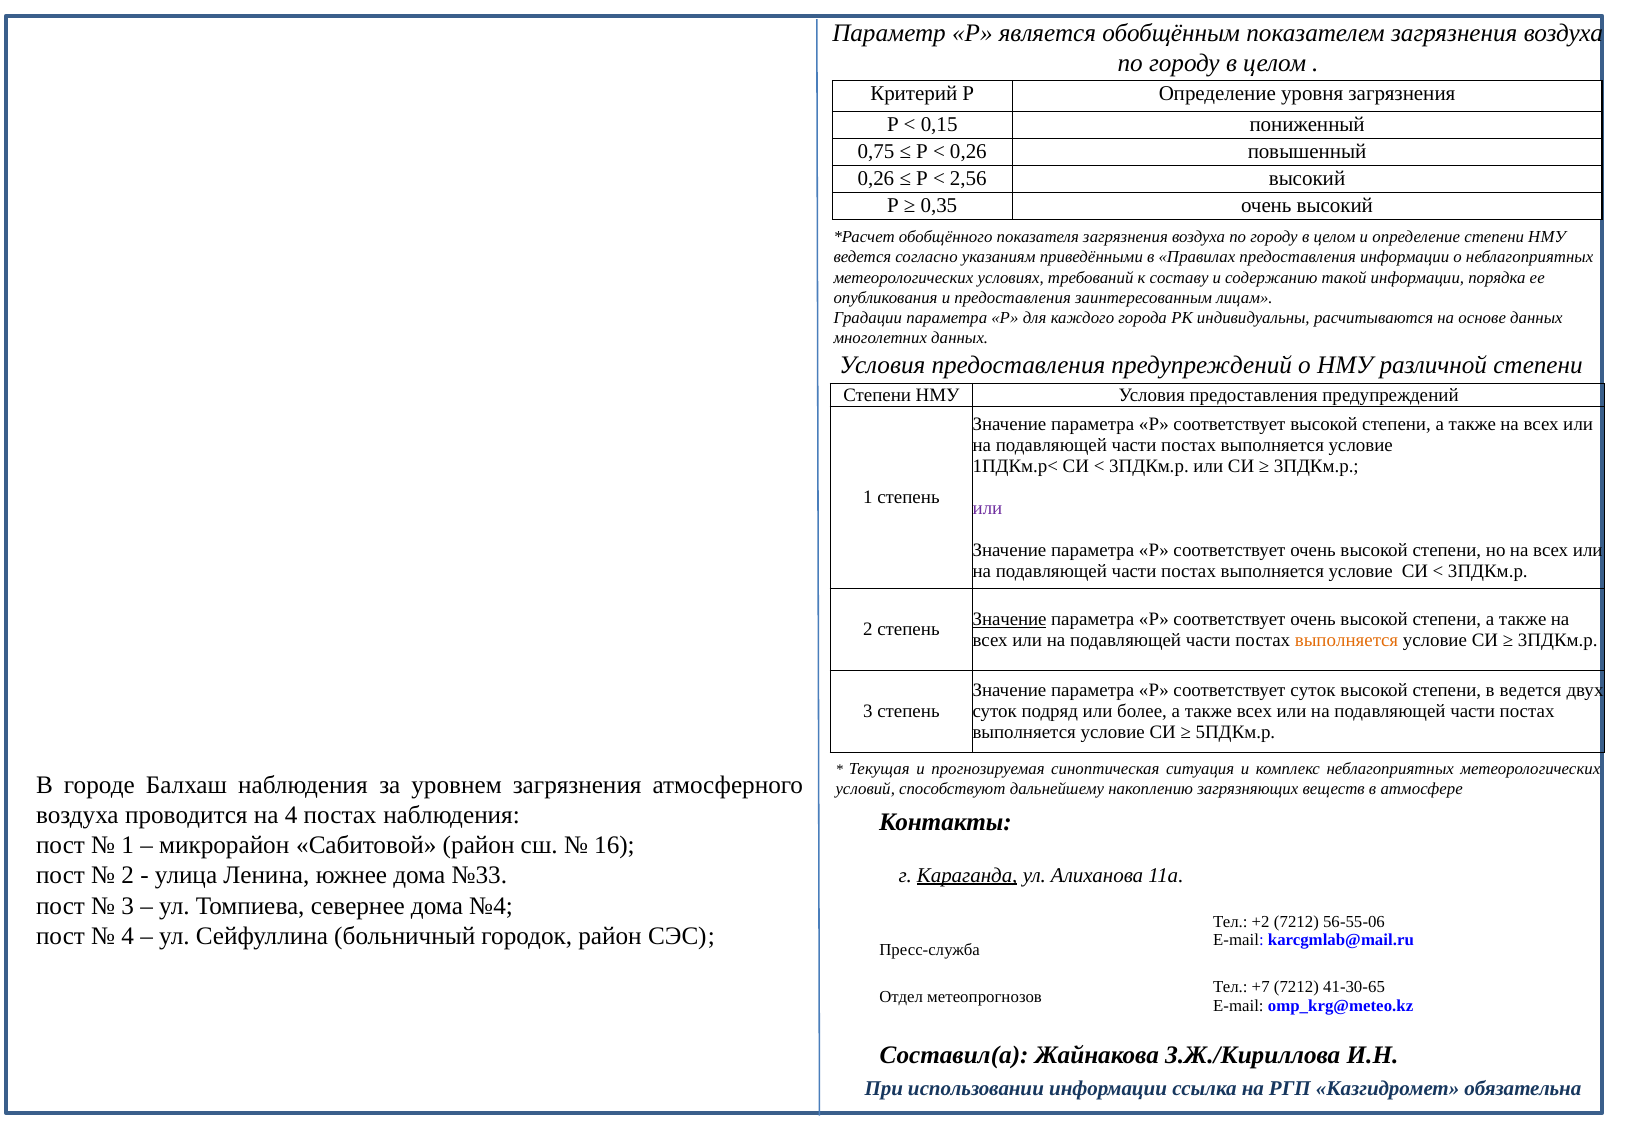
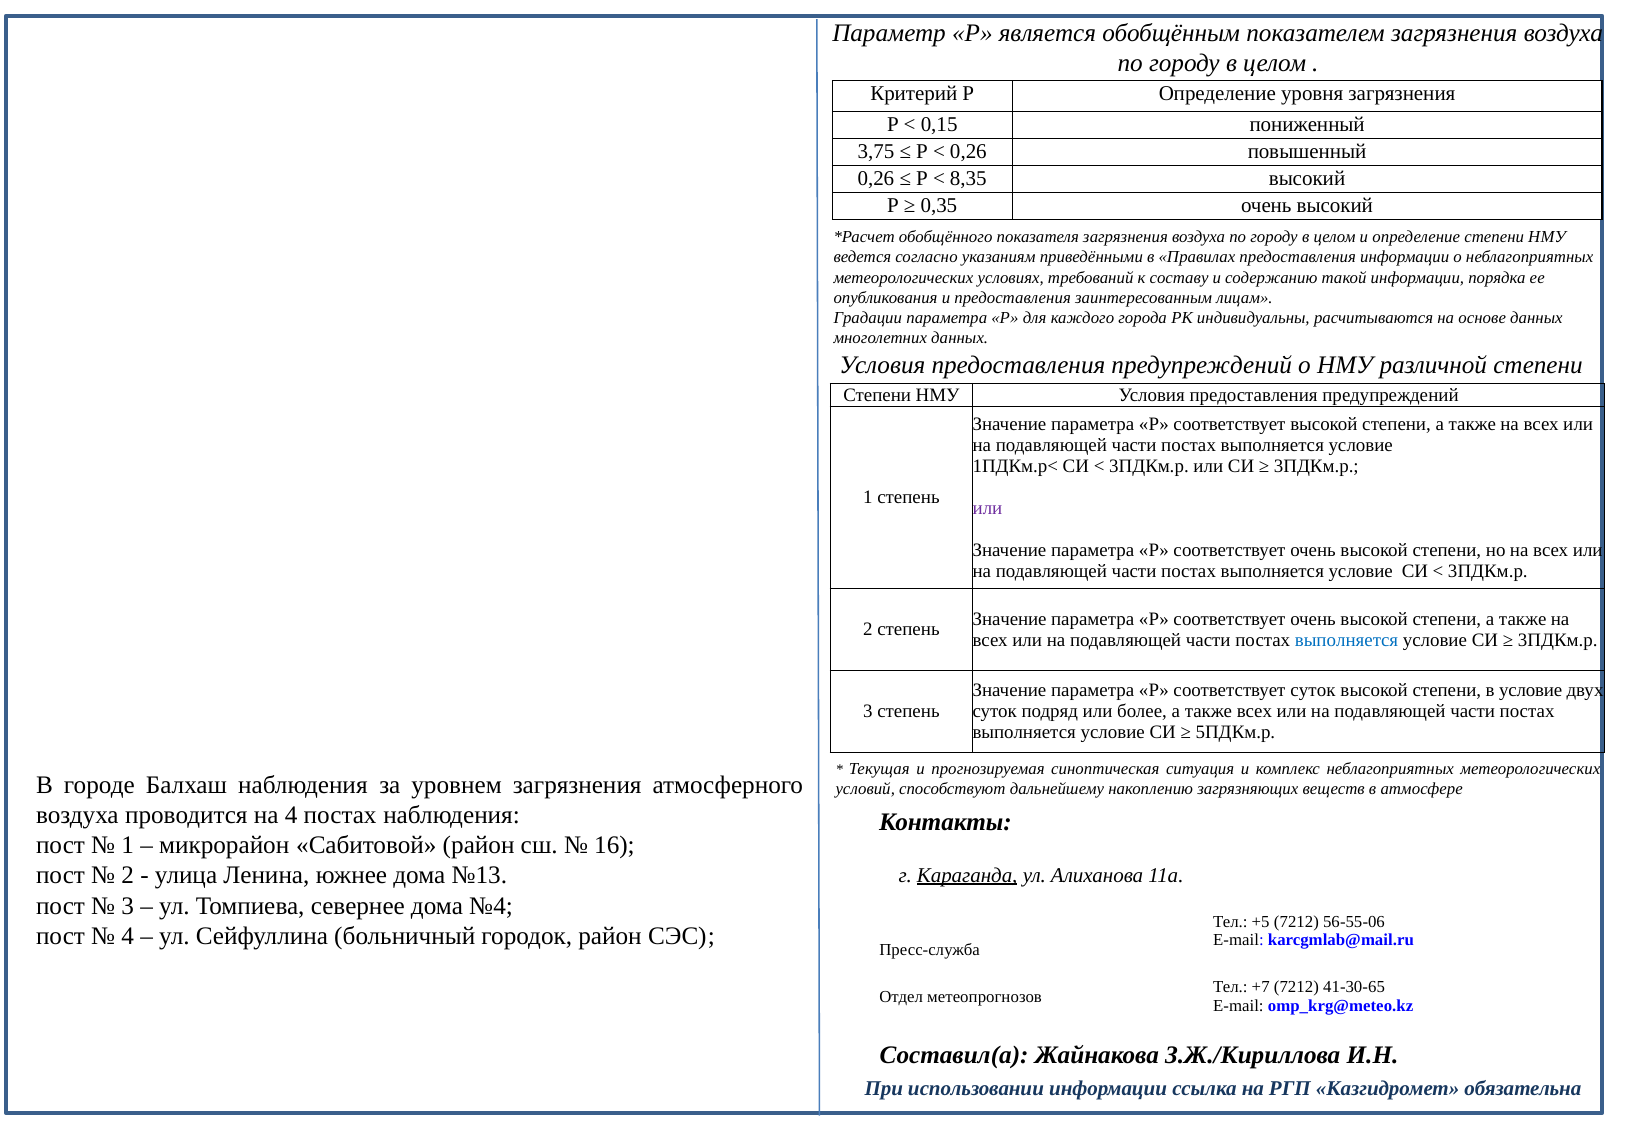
0,75: 0,75 -> 3,75
2,56: 2,56 -> 8,35
Значение at (1010, 619) underline: present -> none
выполняется at (1346, 640) colour: orange -> blue
в ведется: ведется -> условие
№33: №33 -> №13
+2: +2 -> +5
